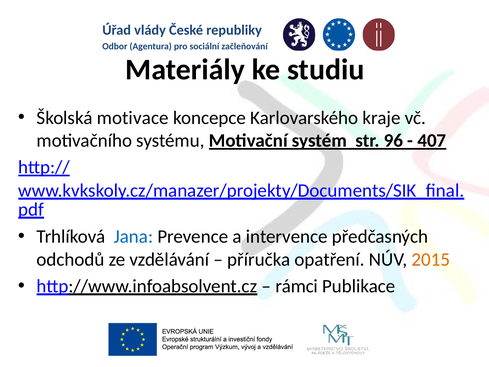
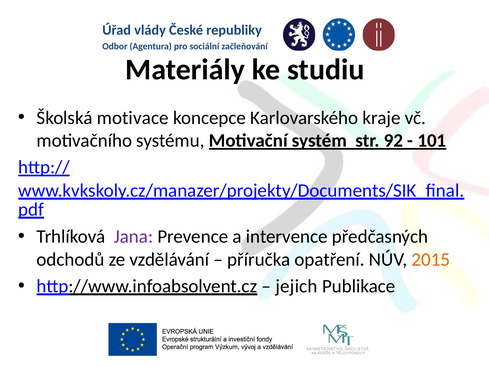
96: 96 -> 92
407: 407 -> 101
Jana colour: blue -> purple
rámci: rámci -> jejich
